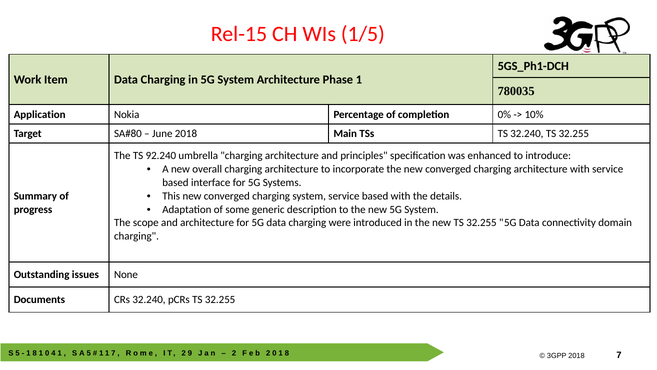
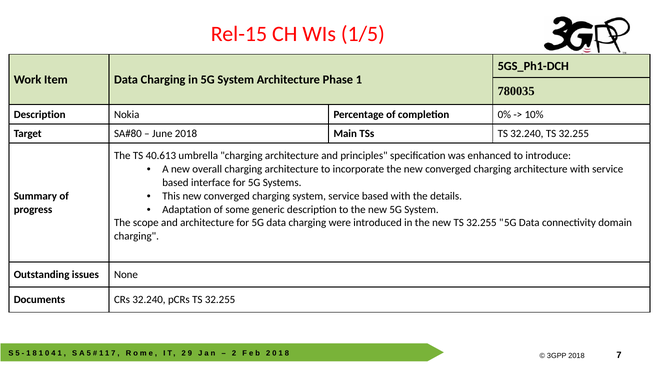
Application at (40, 114): Application -> Description
92.240: 92.240 -> 40.613
